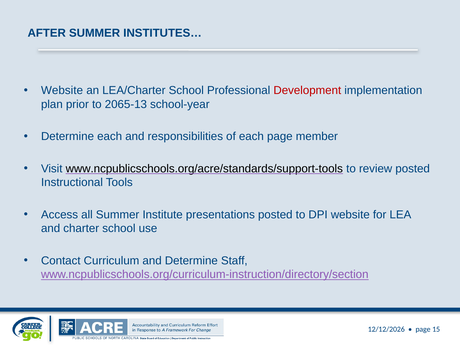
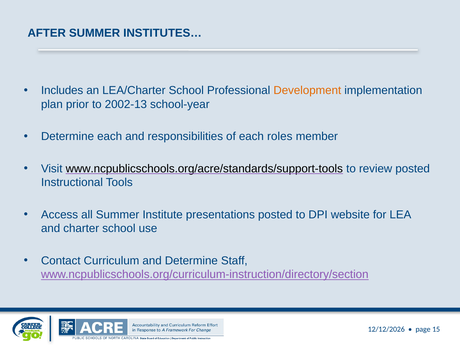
Website at (62, 91): Website -> Includes
Development colour: red -> orange
2065-13: 2065-13 -> 2002-13
each page: page -> roles
